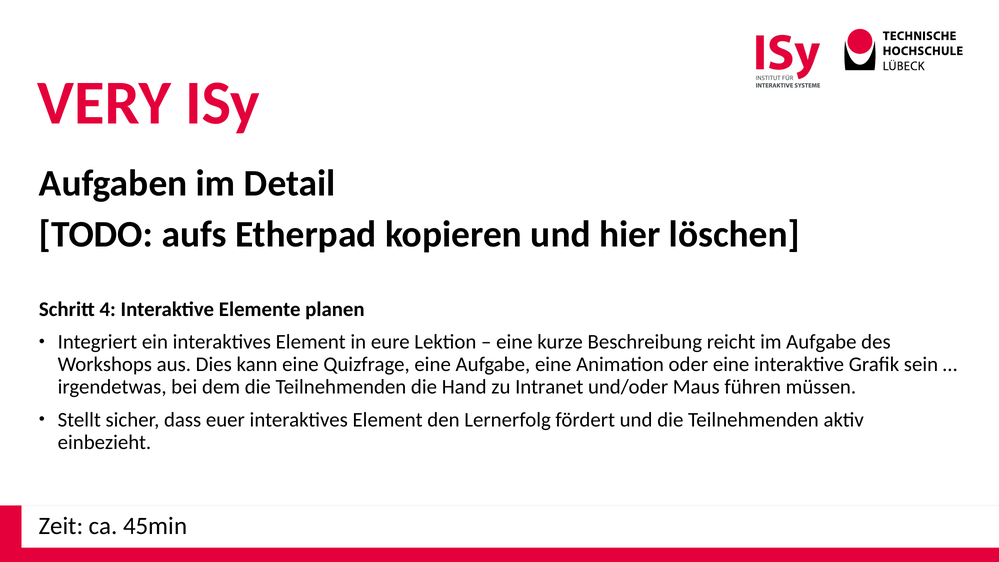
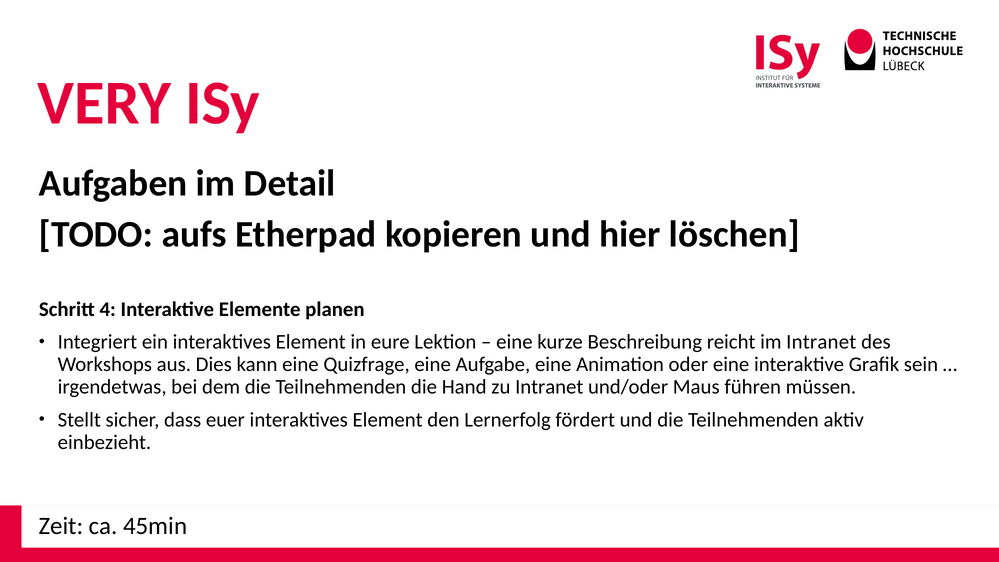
im Aufgabe: Aufgabe -> Intranet
